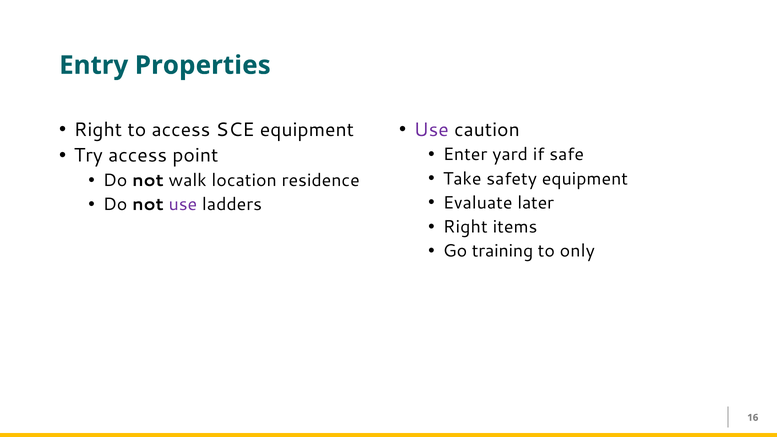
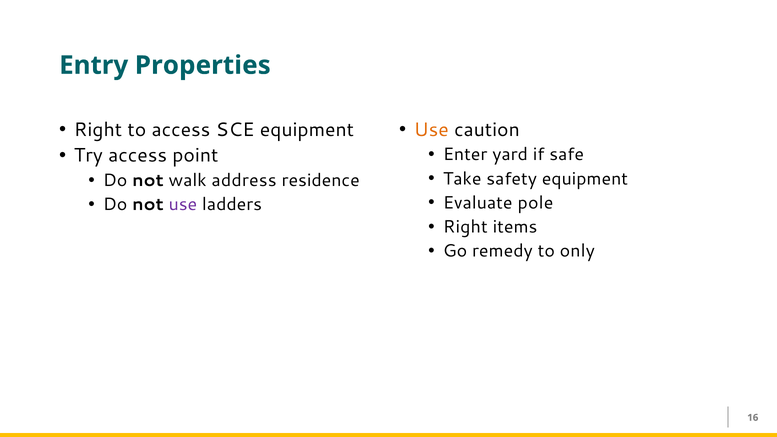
Use at (431, 130) colour: purple -> orange
location: location -> address
later: later -> pole
training: training -> remedy
